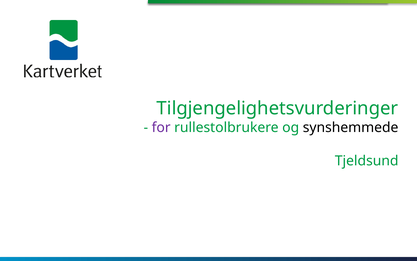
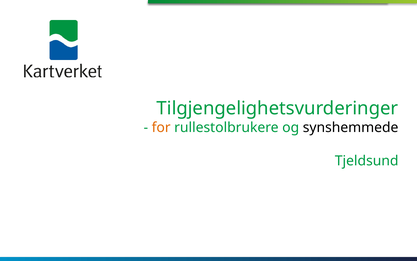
for colour: purple -> orange
